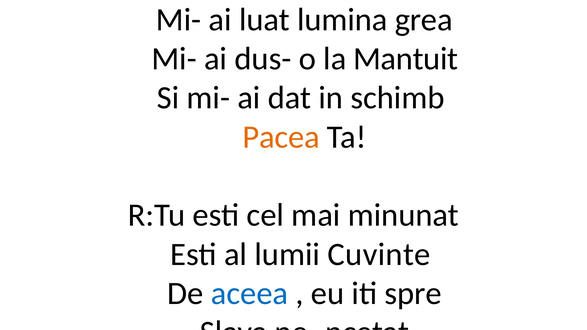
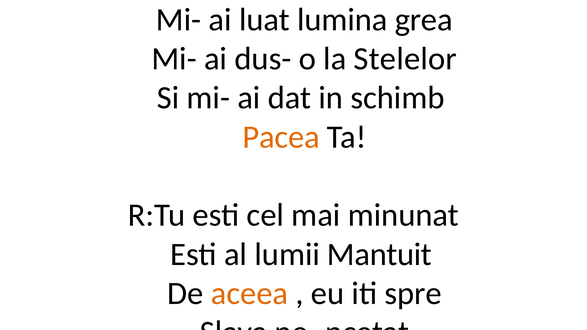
la Mantuit: Mantuit -> Stelelor
lumii Cuvinte: Cuvinte -> Mantuit
aceea colour: blue -> orange
